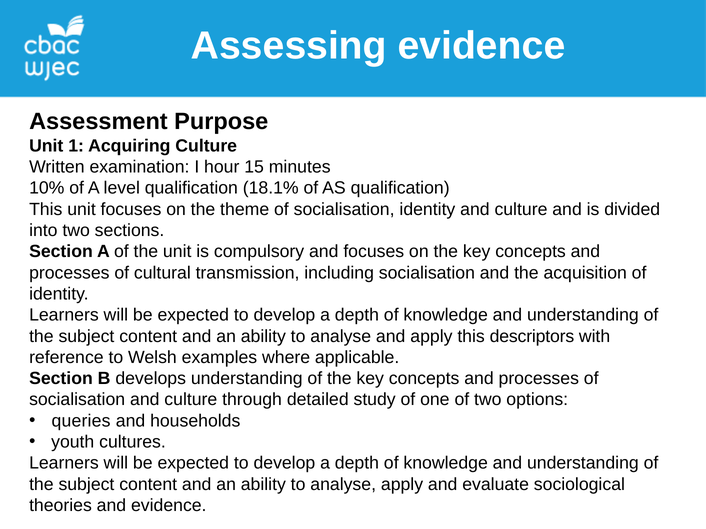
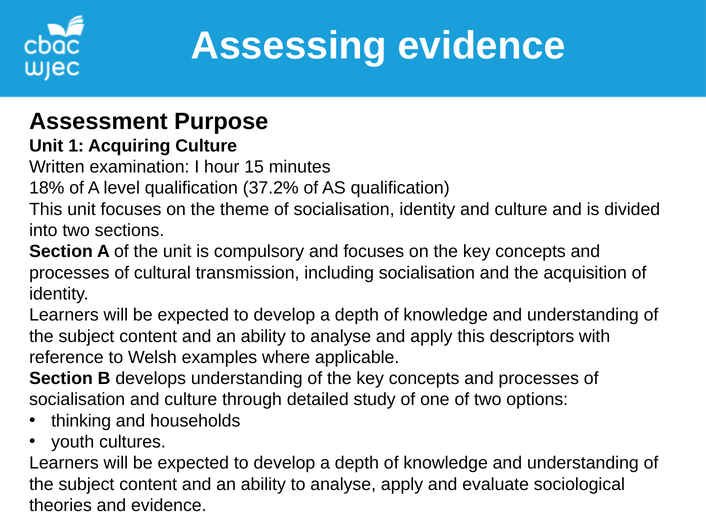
10%: 10% -> 18%
18.1%: 18.1% -> 37.2%
queries: queries -> thinking
